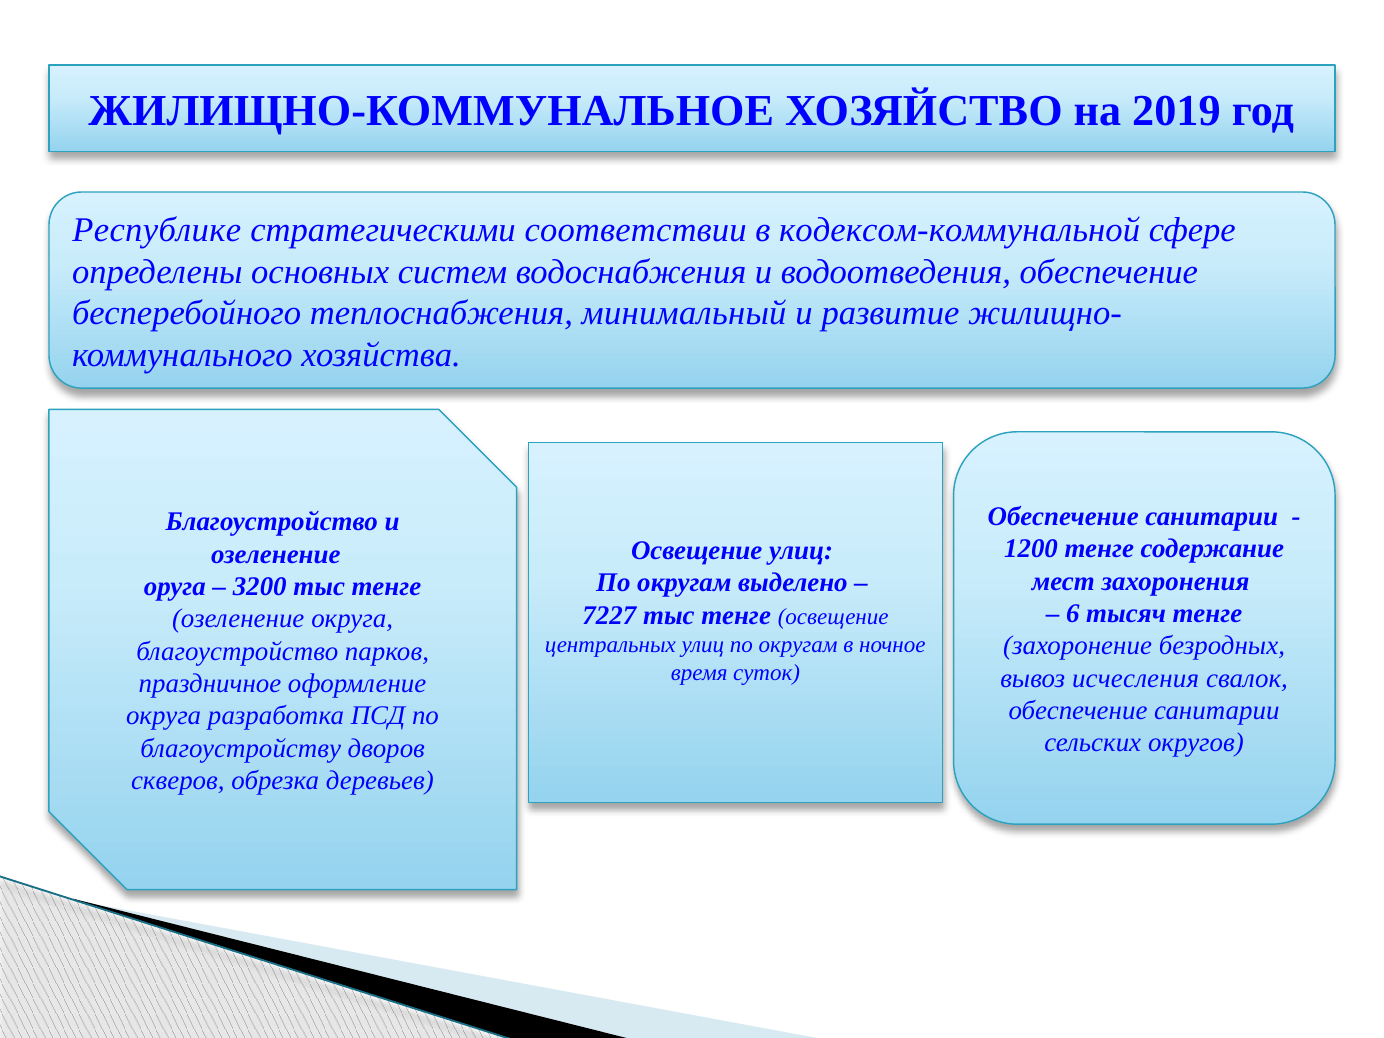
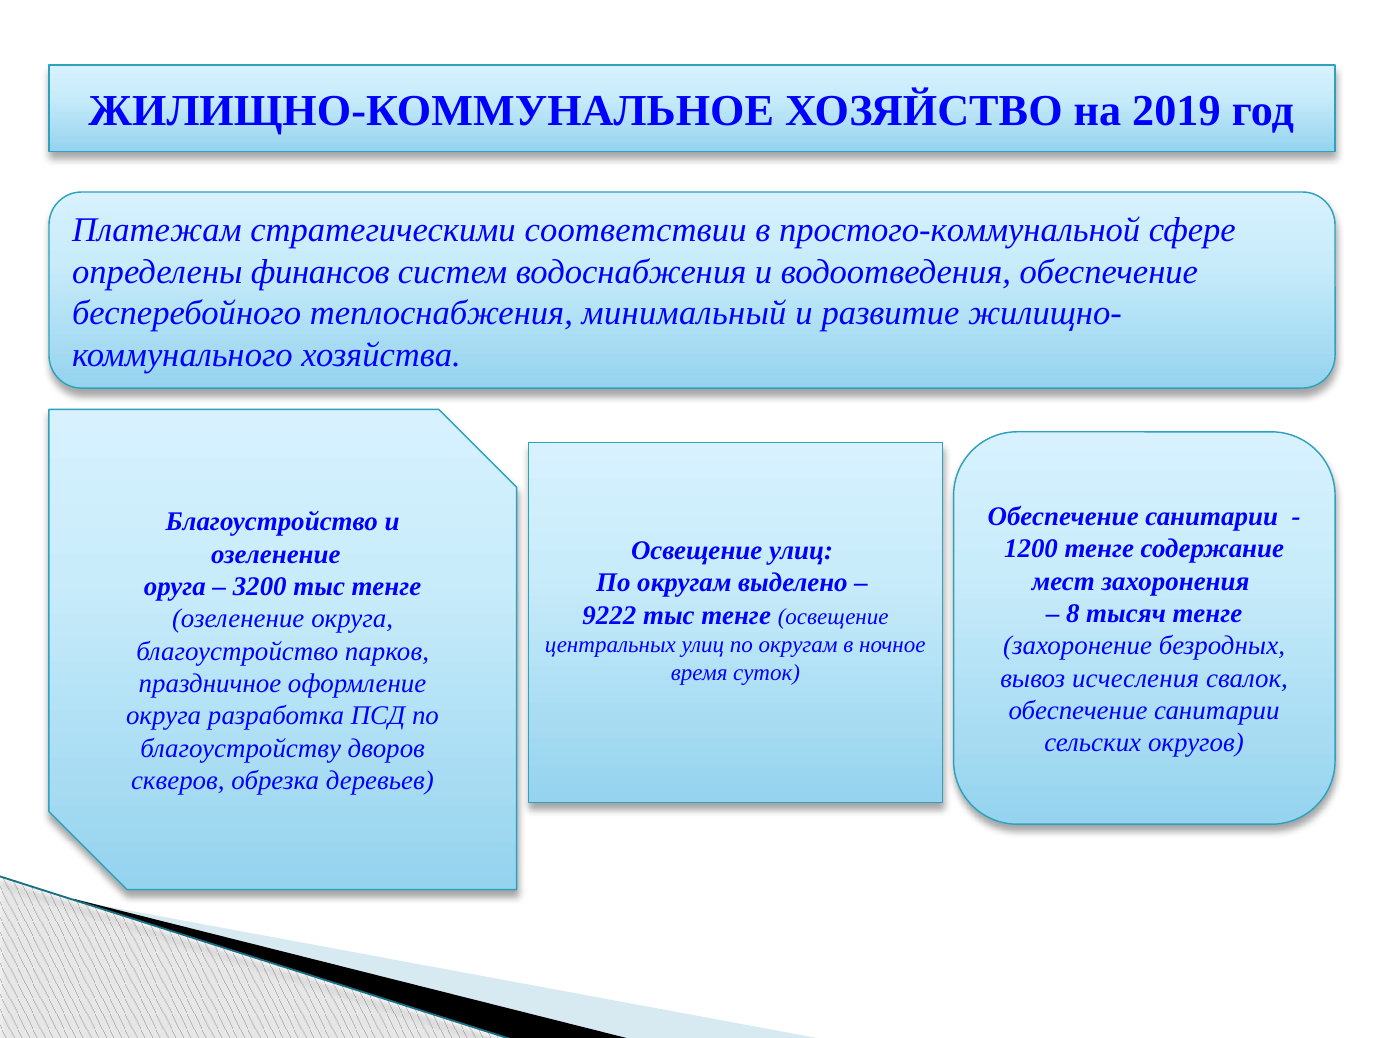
Республике: Республике -> Платежам
кодексом-коммунальной: кодексом-коммунальной -> простого-коммунальной
основных: основных -> финансов
6: 6 -> 8
7227: 7227 -> 9222
